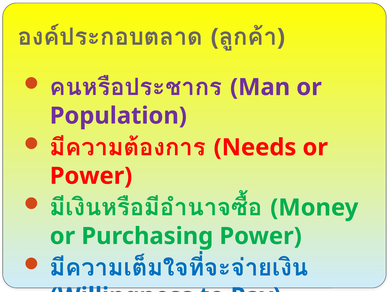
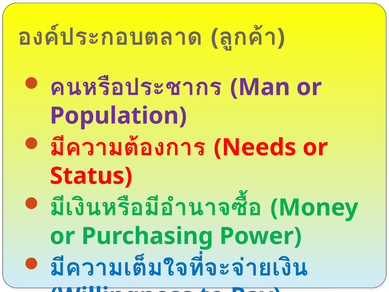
Power at (91, 176): Power -> Status
